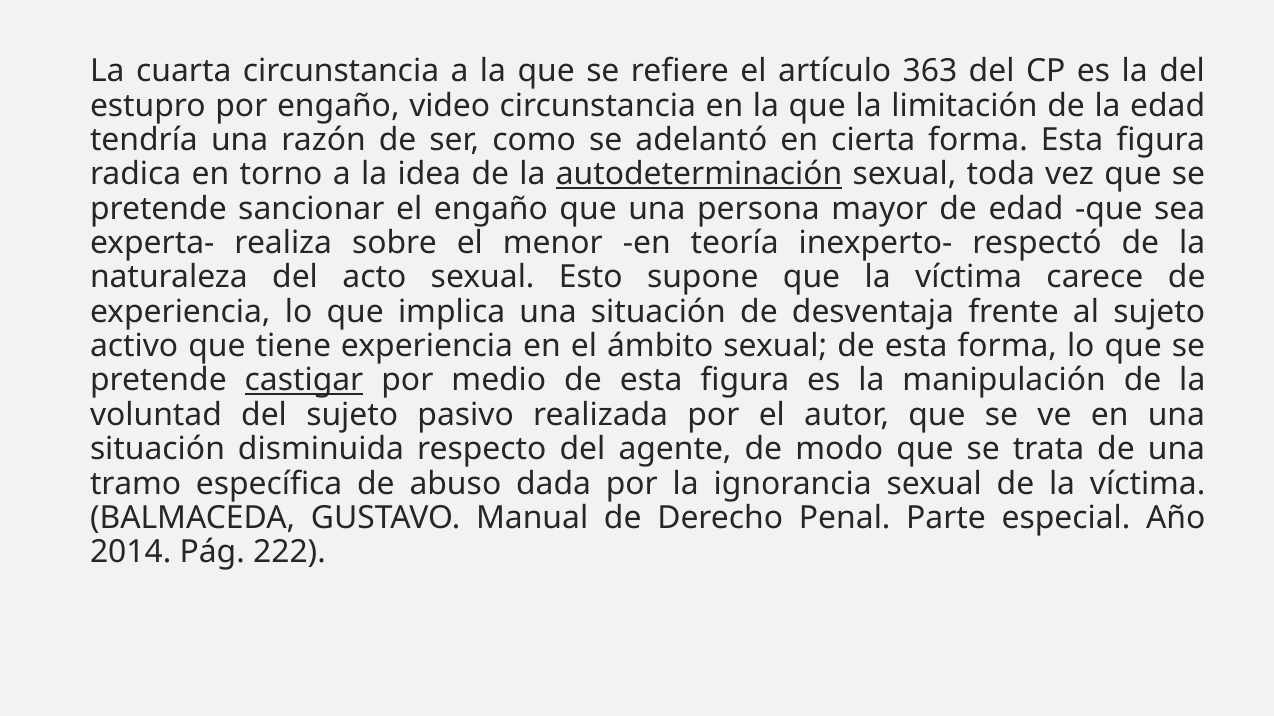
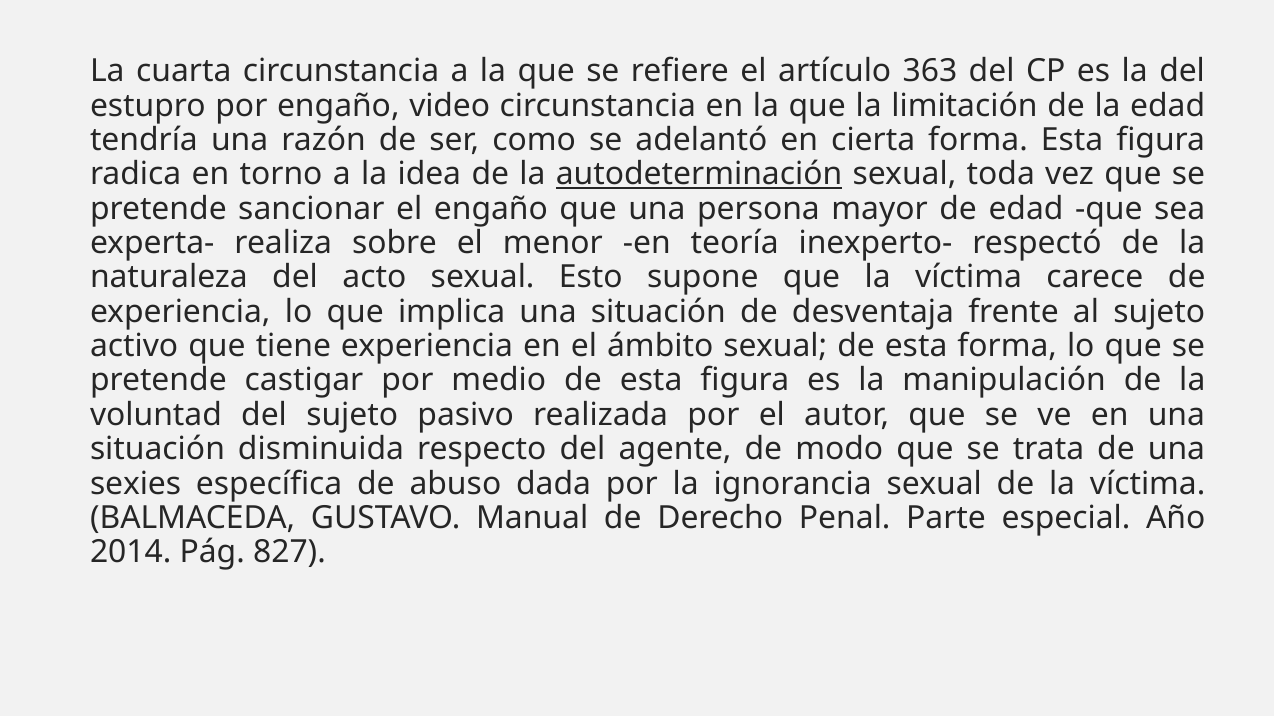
castigar underline: present -> none
tramo: tramo -> sexies
222: 222 -> 827
